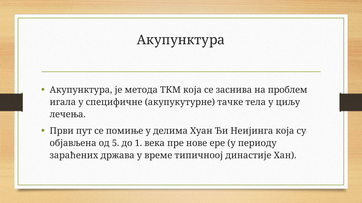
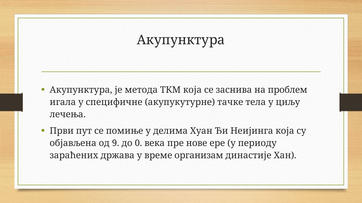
5: 5 -> 9
1: 1 -> 0
типичноој: типичноој -> организам
